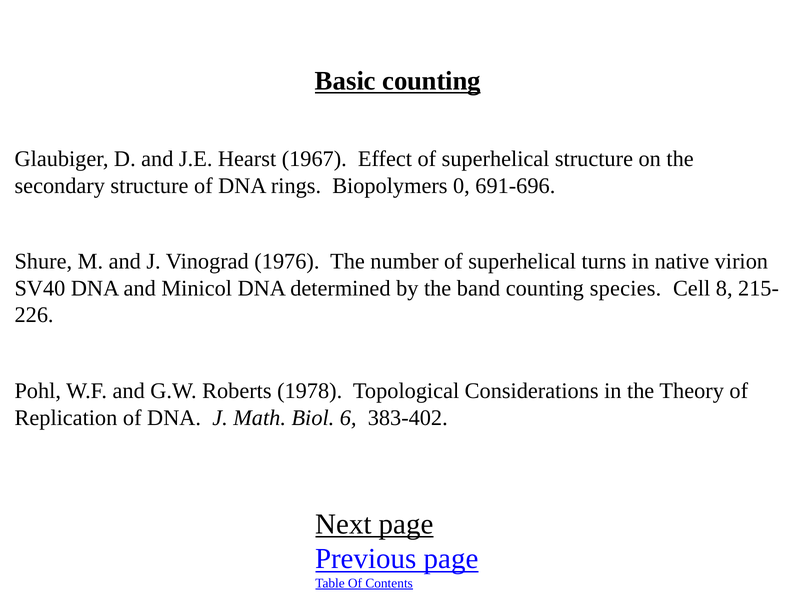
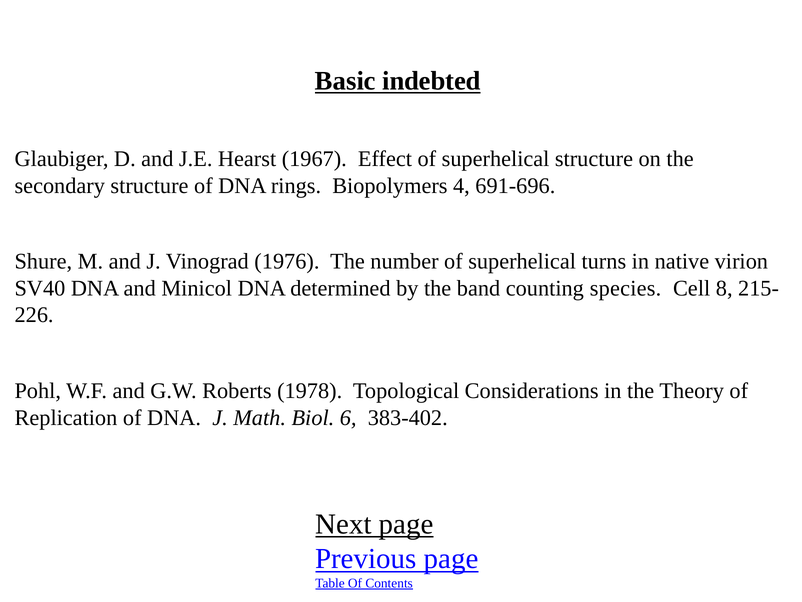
Basic counting: counting -> indebted
0: 0 -> 4
